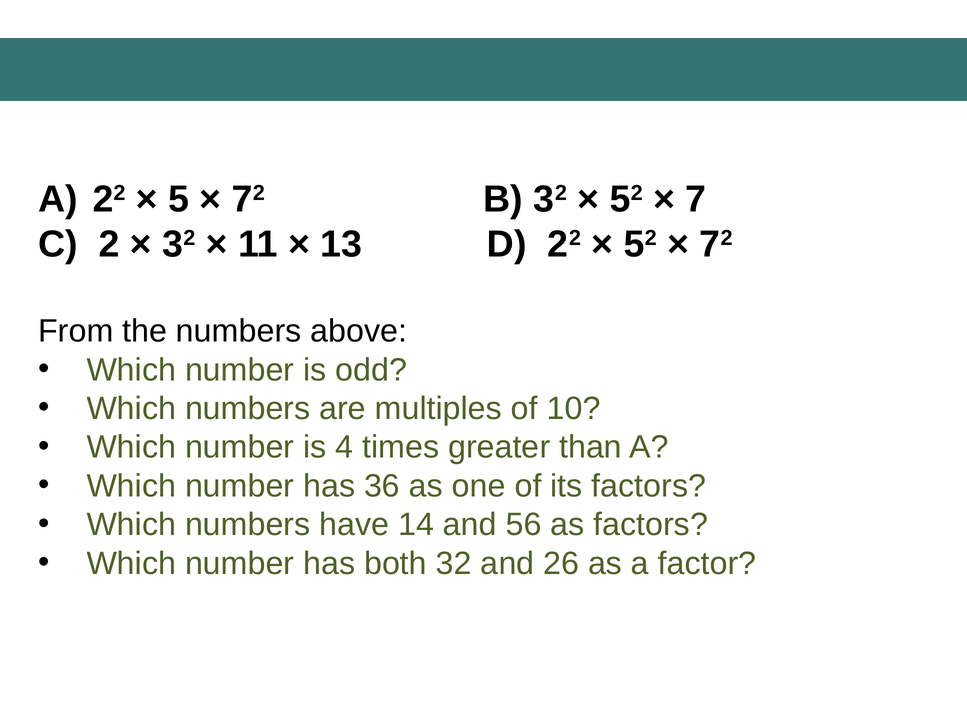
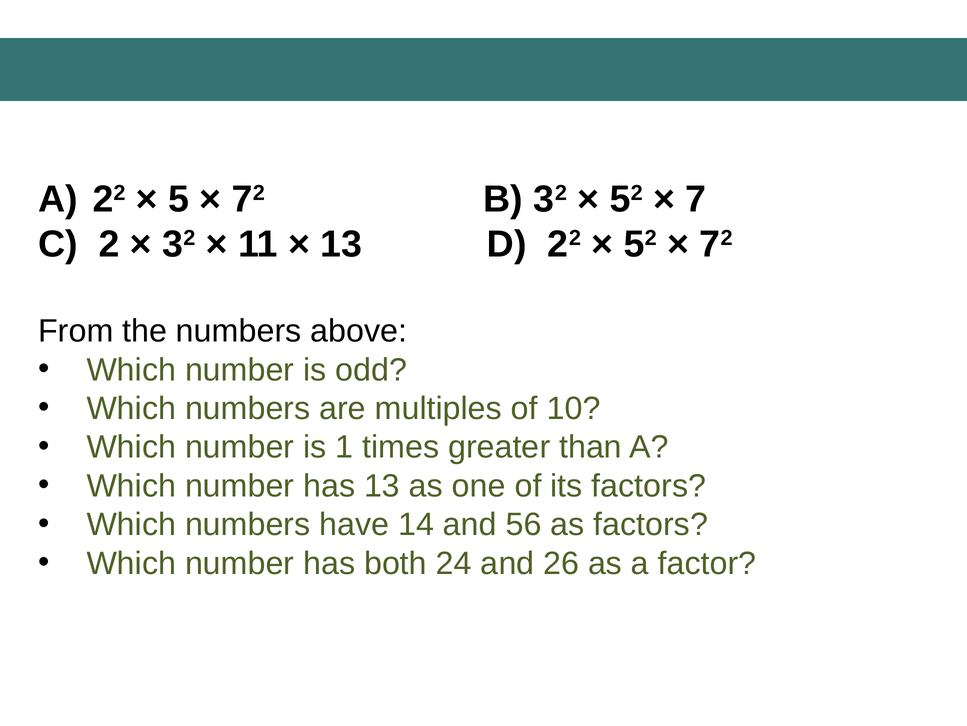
4: 4 -> 1
has 36: 36 -> 13
both 32: 32 -> 24
